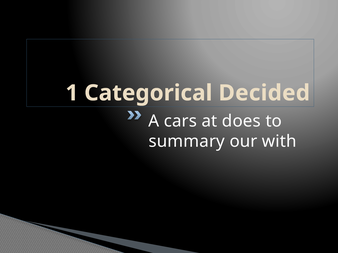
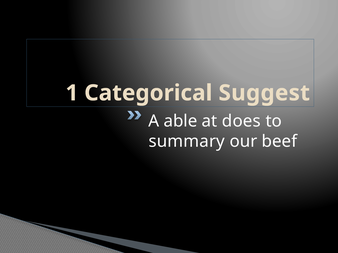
Decided: Decided -> Suggest
cars: cars -> able
with: with -> beef
